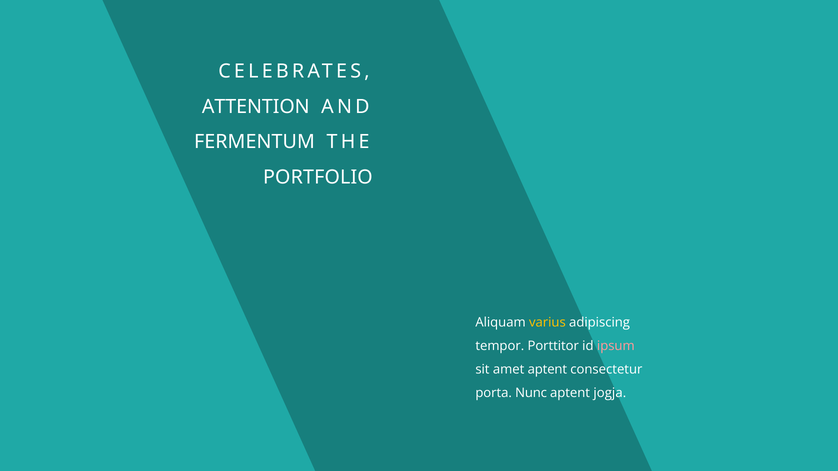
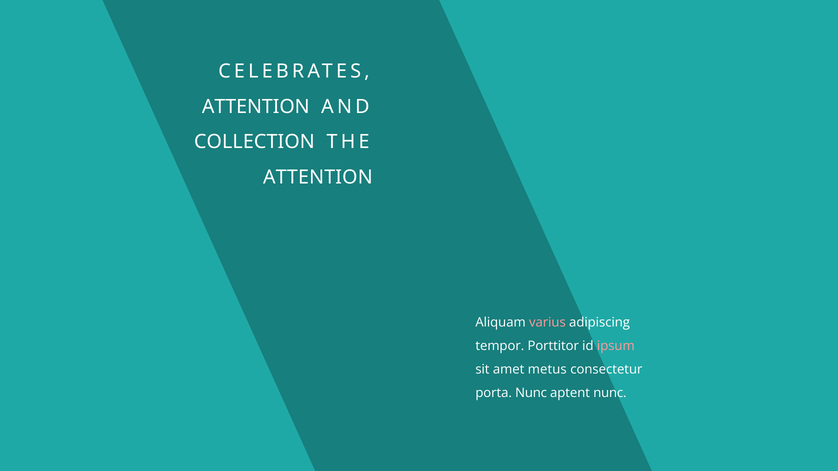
FERMENTUM: FERMENTUM -> COLLECTION
PORTFOLIO at (318, 177): PORTFOLIO -> ATTENTION
varius colour: yellow -> pink
amet aptent: aptent -> metus
aptent jogja: jogja -> nunc
